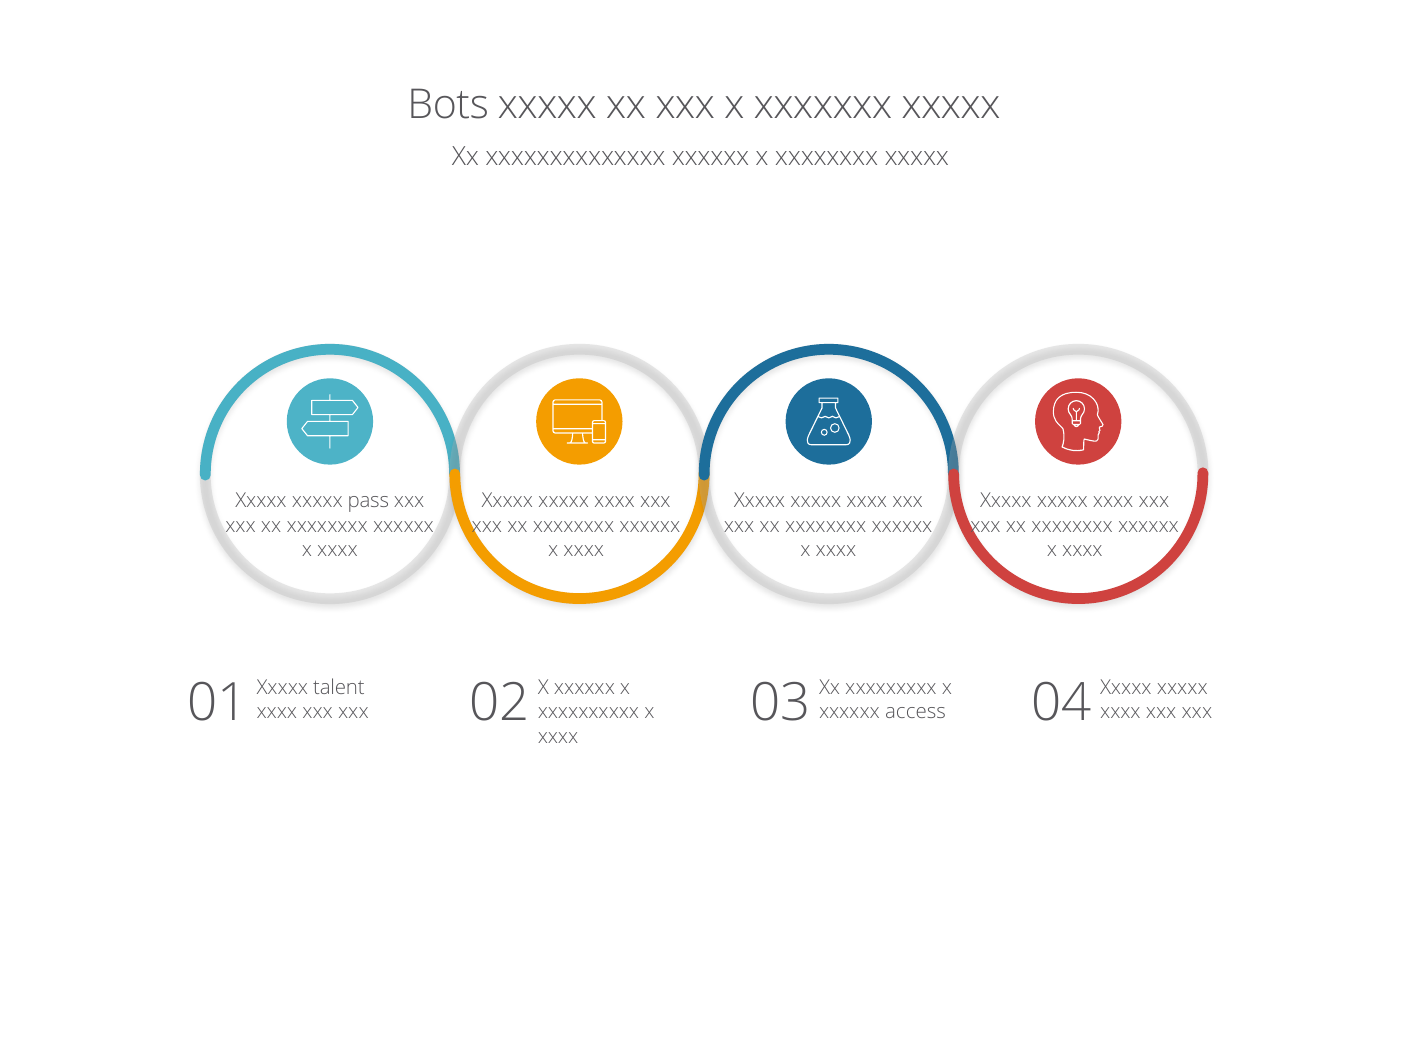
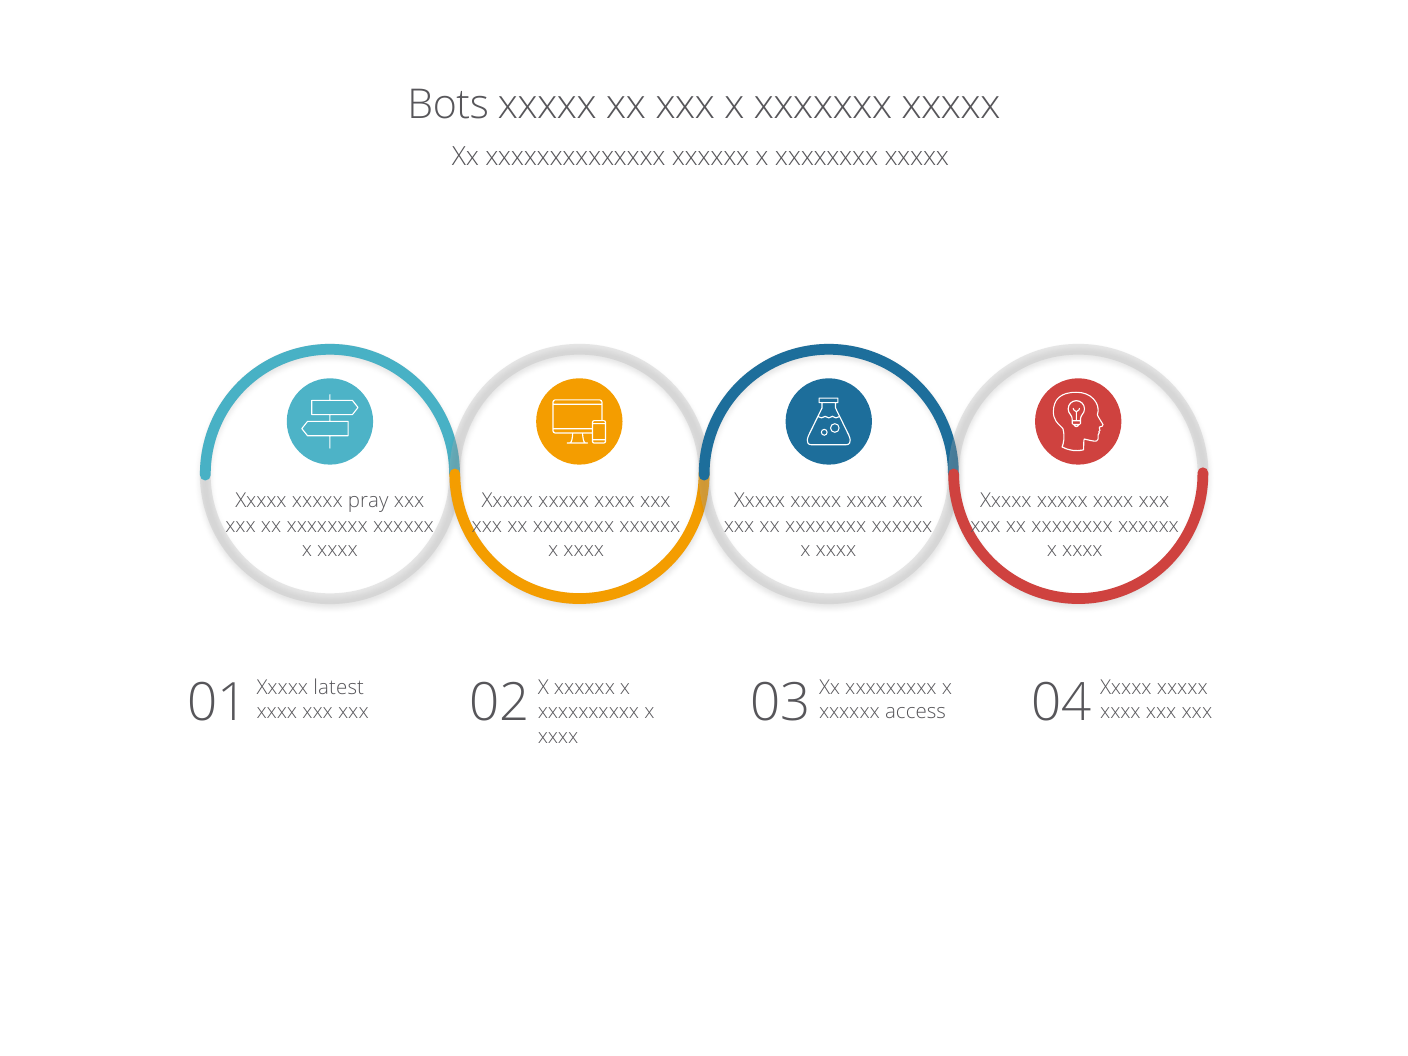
pass: pass -> pray
talent: talent -> latest
